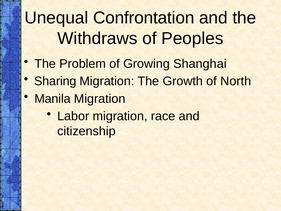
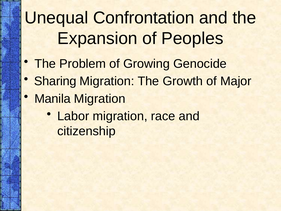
Withdraws: Withdraws -> Expansion
Shanghai: Shanghai -> Genocide
North: North -> Major
